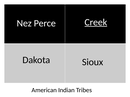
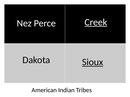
Sioux underline: none -> present
